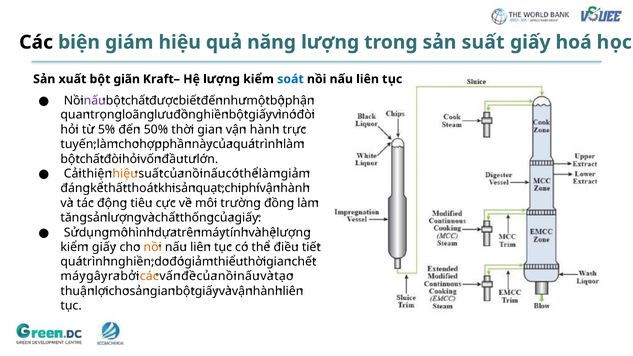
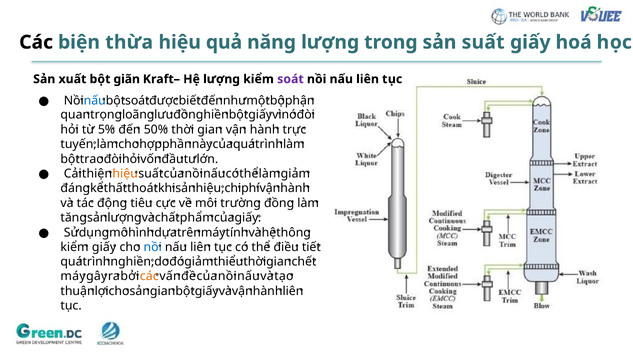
giám: giám -> thừa
soát at (290, 79) colour: blue -> purple
nấu at (95, 101) colour: purple -> blue
chất at (137, 101): chất -> soát
chất at (92, 159): chất -> trao
quạt at (210, 188): quạt -> hiệu
thống: thống -> phẩm
lượng at (294, 233): lượng -> thông
nồi at (153, 247) colour: orange -> blue
